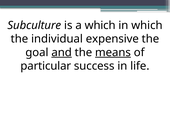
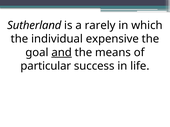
Subculture: Subculture -> Sutherland
a which: which -> rarely
means underline: present -> none
